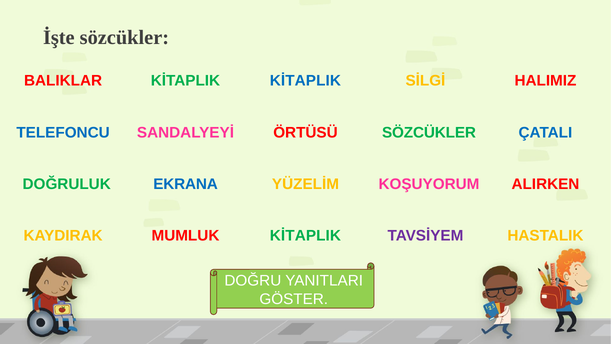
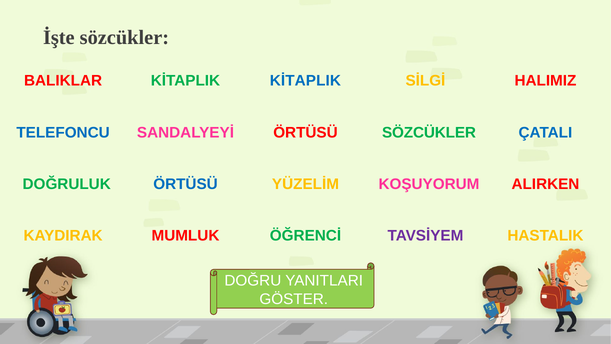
EKRANA at (186, 184): EKRANA -> ÖRTÜSÜ
KİTAPLIK at (305, 236): KİTAPLIK -> ÖĞRENCİ
